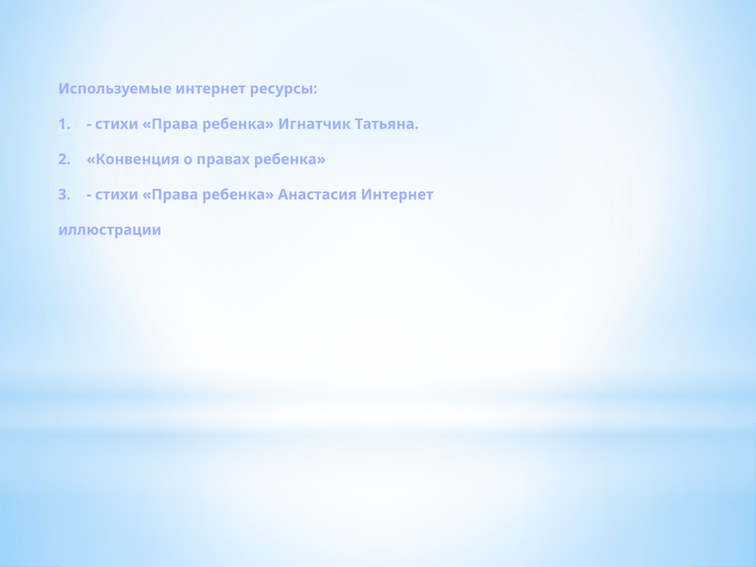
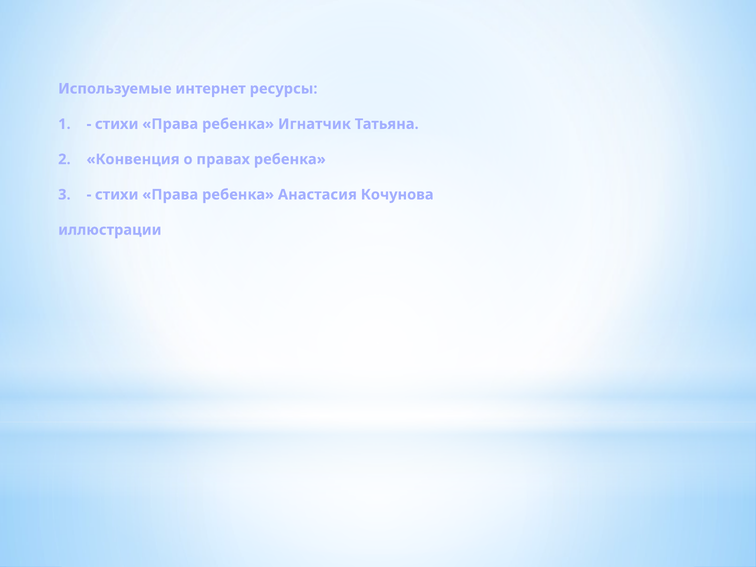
Анастасия Интернет: Интернет -> Кочунова
